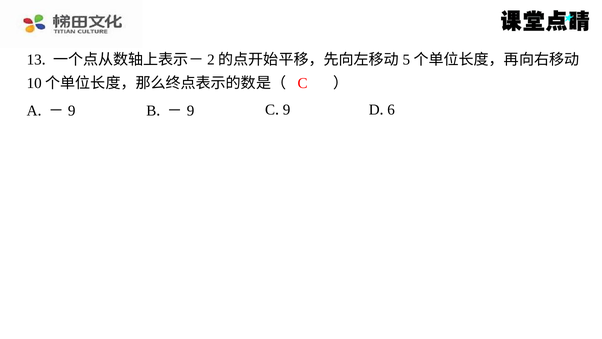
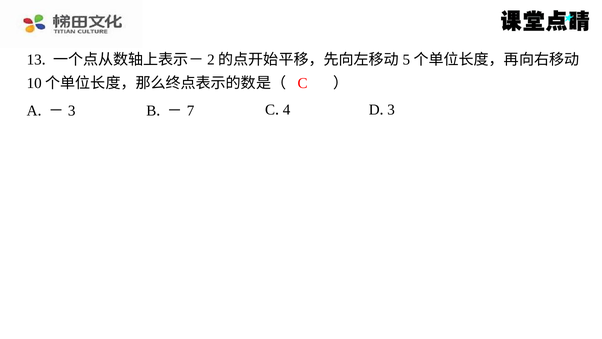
9 at (72, 111): 9 -> 3
9 at (191, 111): 9 -> 7
9 at (287, 110): 9 -> 4
6 at (391, 110): 6 -> 3
